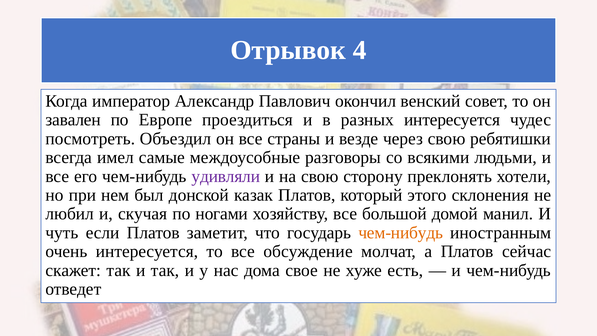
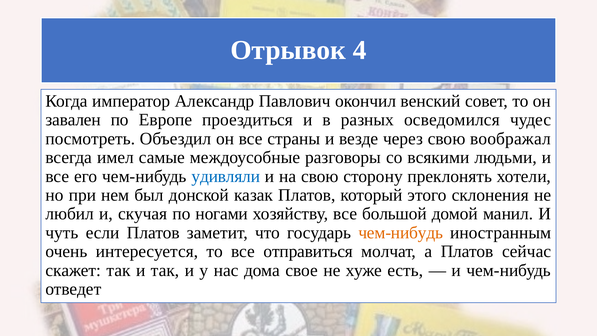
разных интересуется: интересуется -> осведомился
ребятишки: ребятишки -> воображал
удивляли colour: purple -> blue
обсуждение: обсуждение -> отправиться
